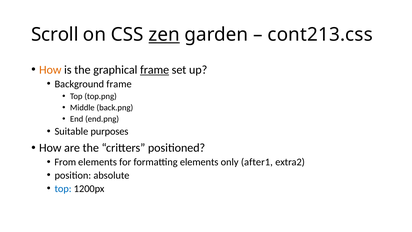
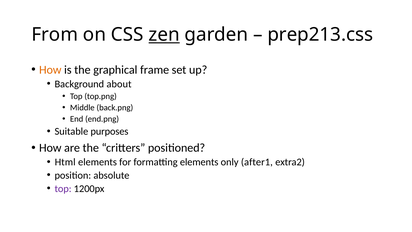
Scroll: Scroll -> From
cont213.css: cont213.css -> prep213.css
frame at (155, 70) underline: present -> none
Background frame: frame -> about
From: From -> Html
top at (63, 188) colour: blue -> purple
